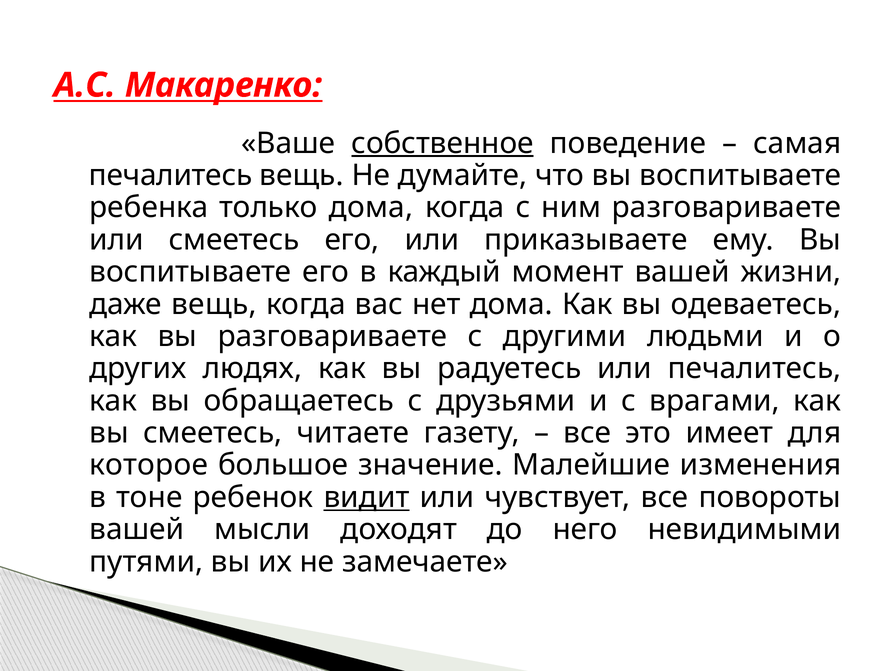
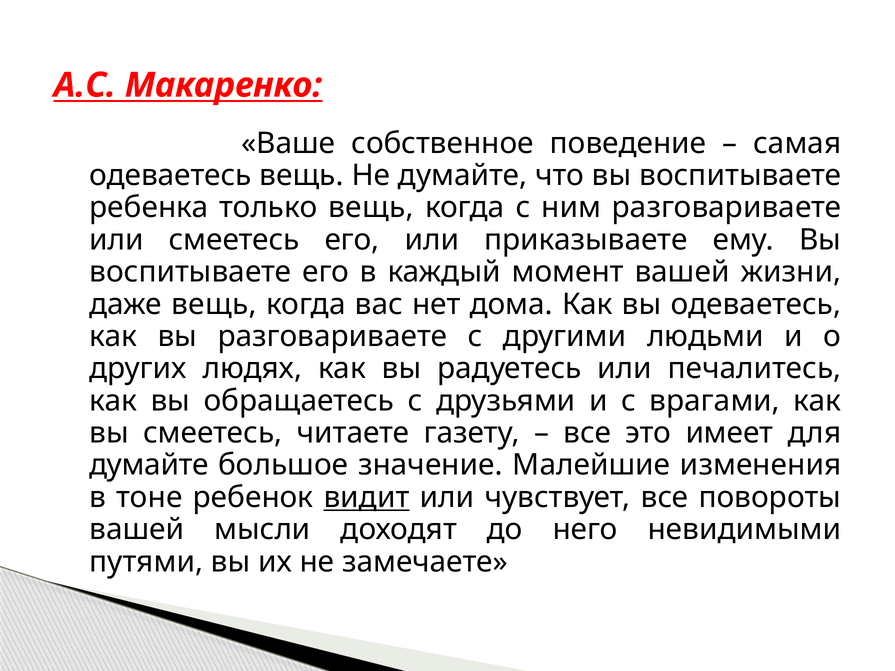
собственное underline: present -> none
печалитесь at (171, 175): печалитесь -> одеваетесь
только дома: дома -> вещь
которое at (149, 465): которое -> думайте
